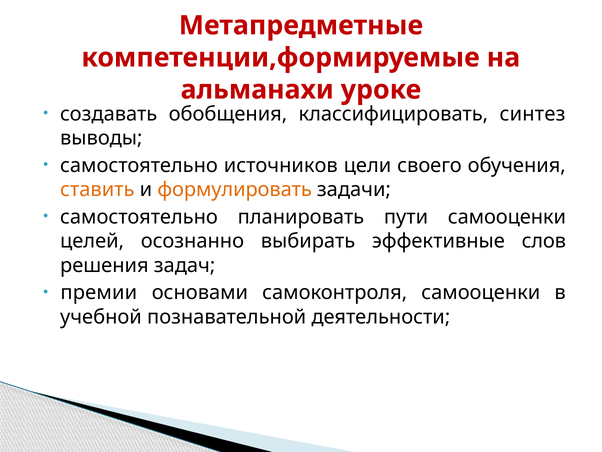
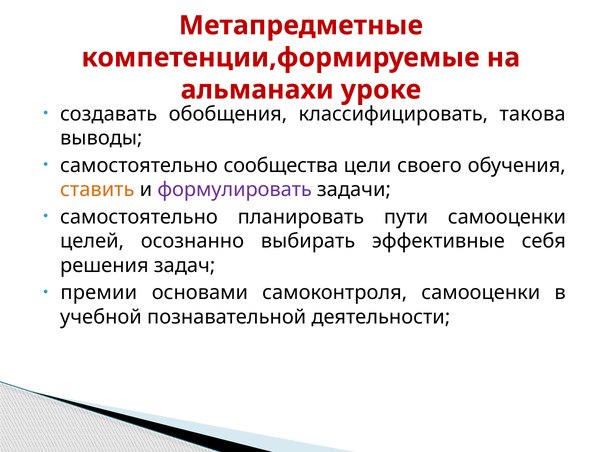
синтез: синтез -> такова
источников: источников -> сообщества
формулировать colour: orange -> purple
слов: слов -> себя
